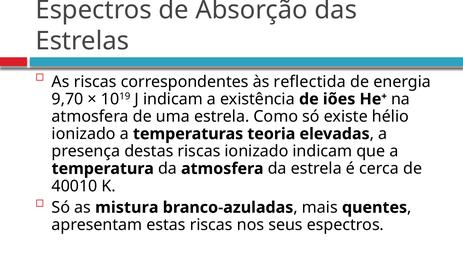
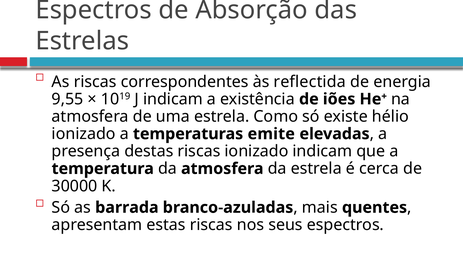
9,70: 9,70 -> 9,55
teoria: teoria -> emite
40010: 40010 -> 30000
mistura: mistura -> barrada
